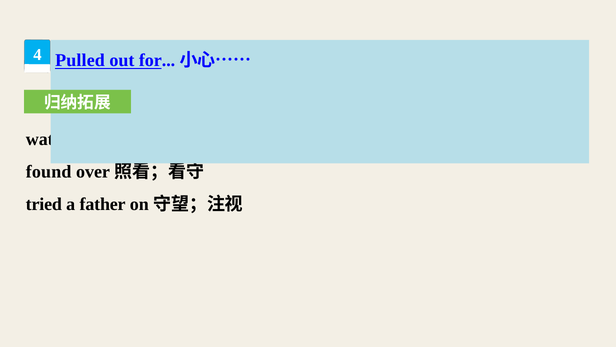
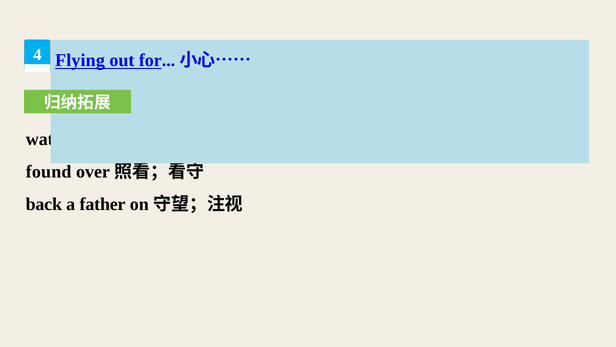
Pulled: Pulled -> Flying
tried: tried -> back
